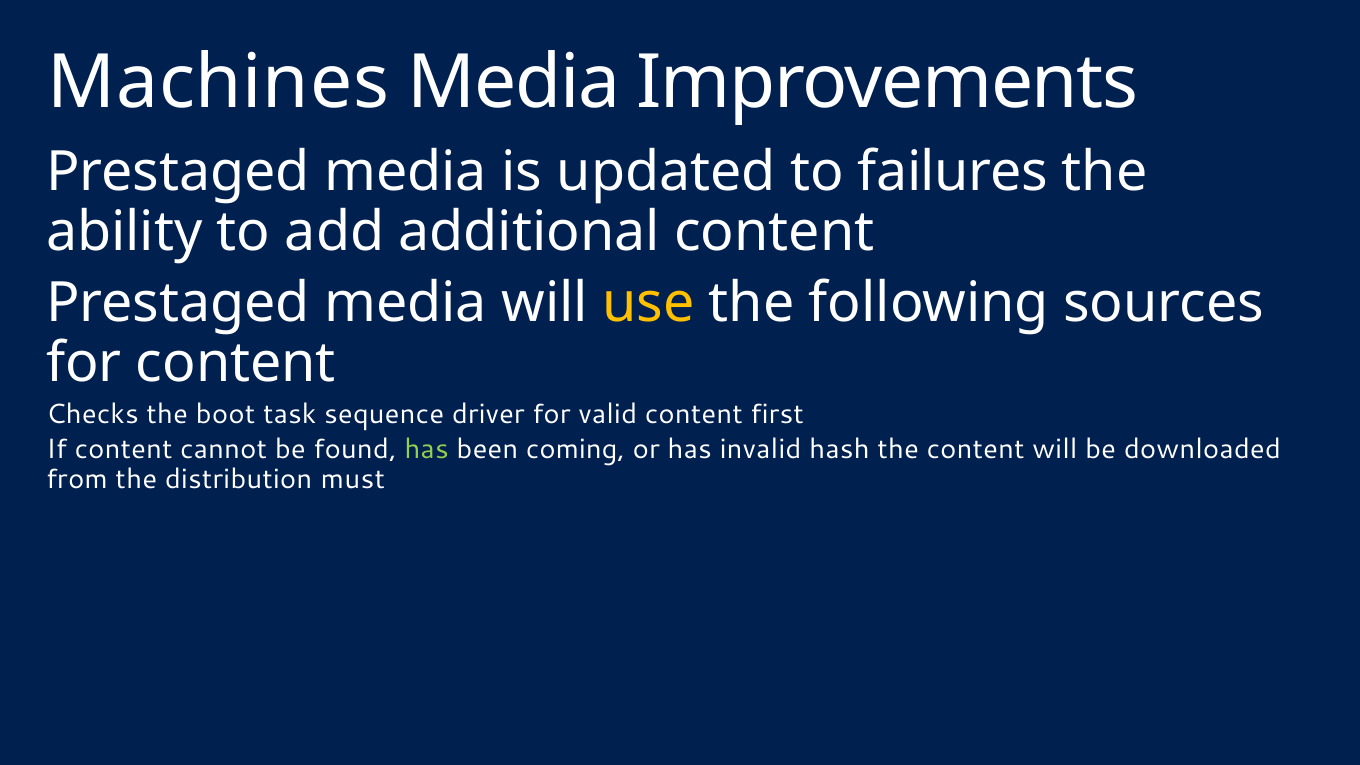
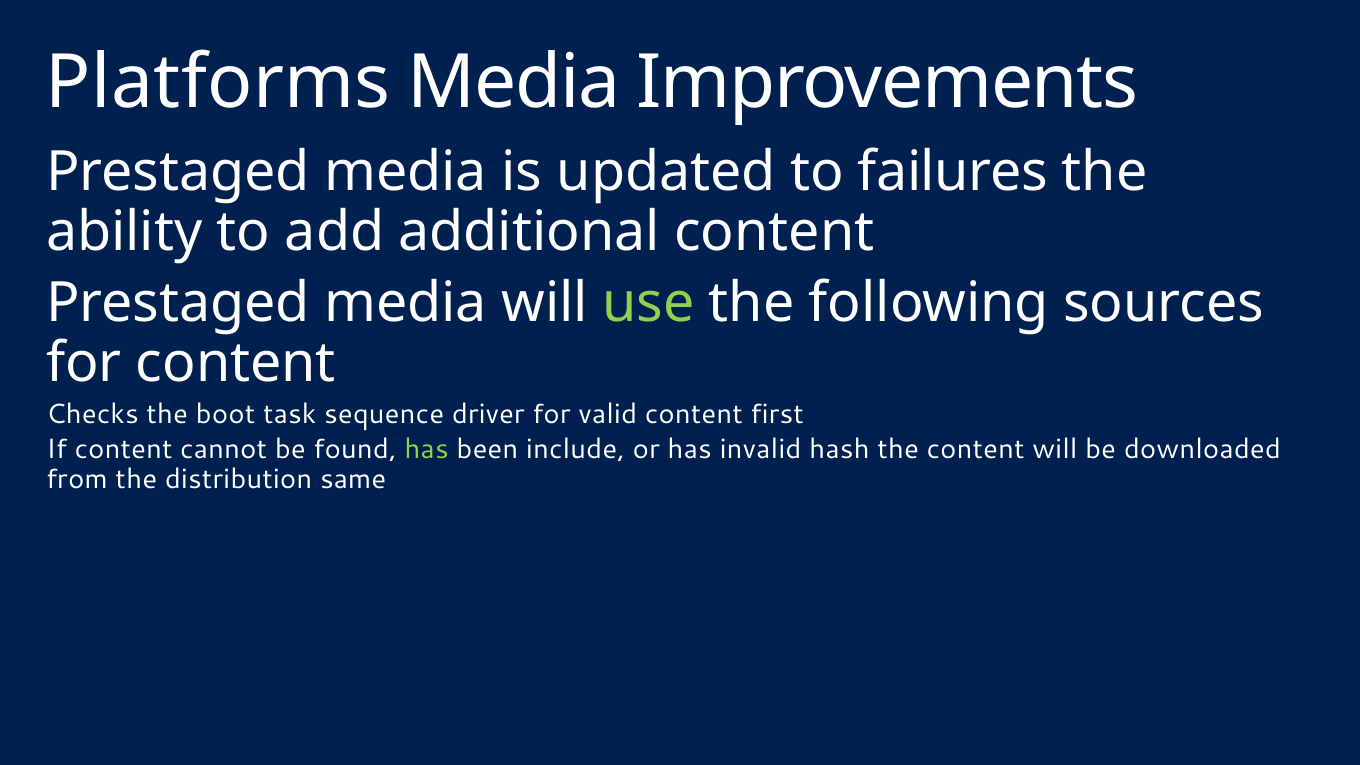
Machines: Machines -> Platforms
use colour: yellow -> light green
coming: coming -> include
must: must -> same
